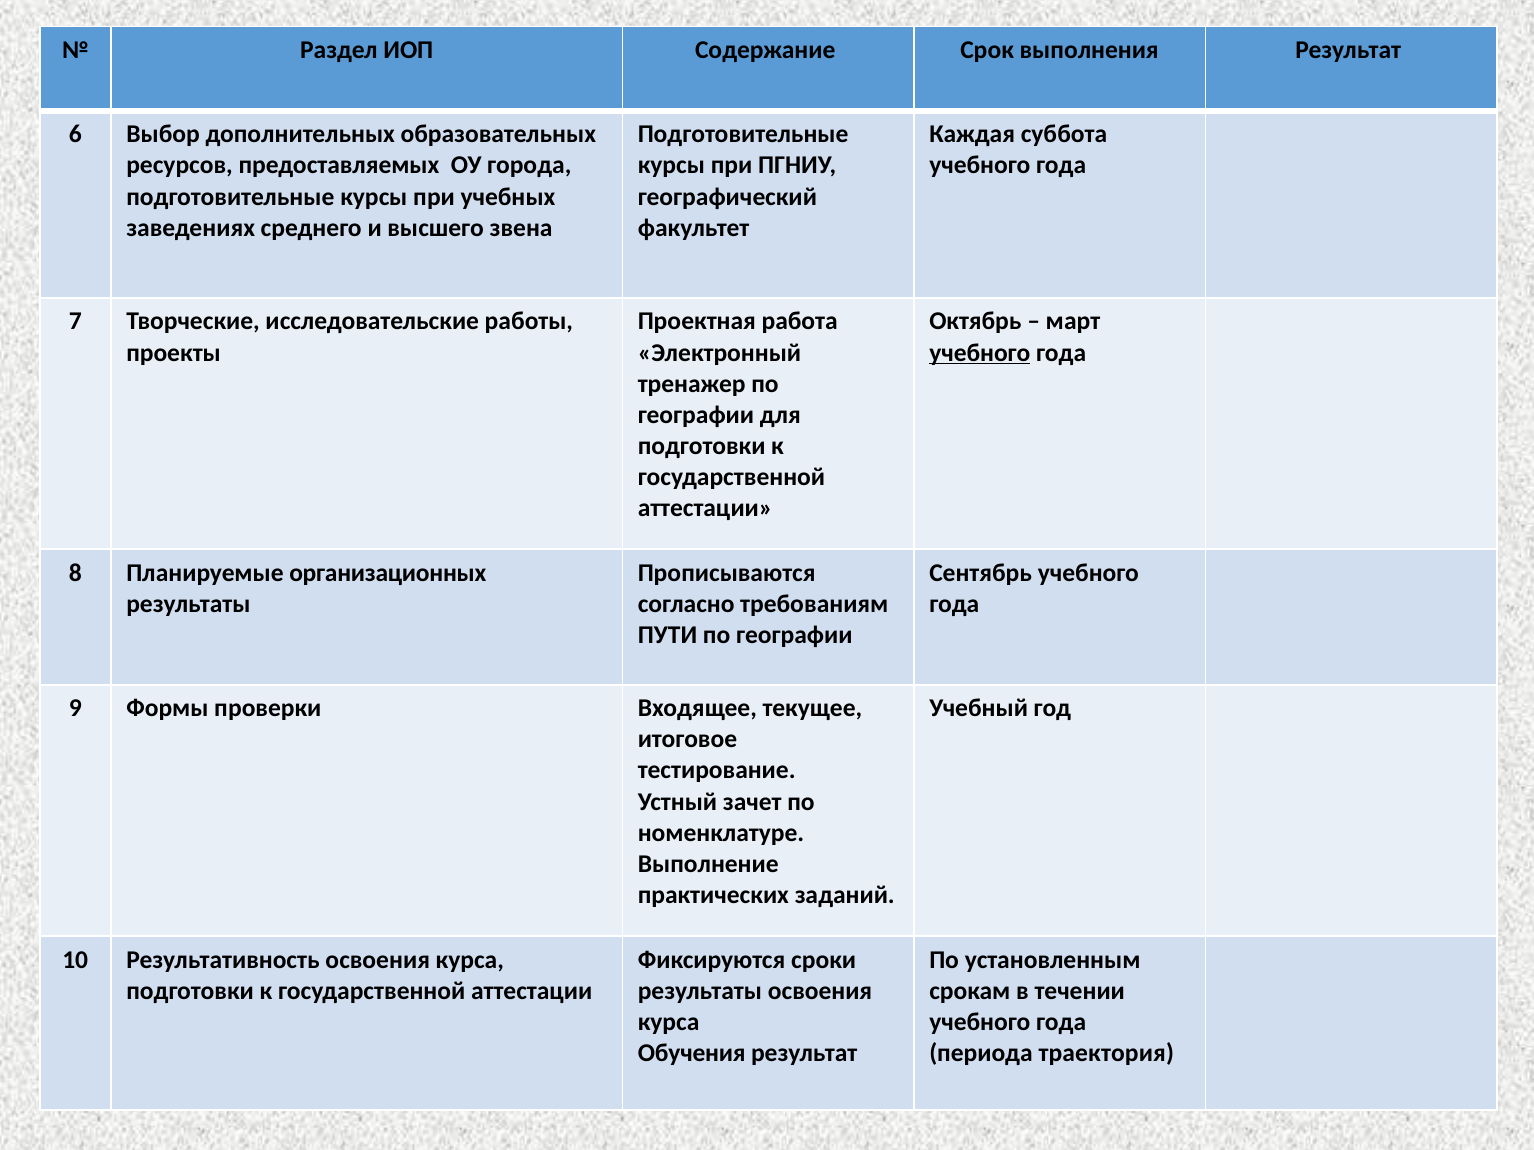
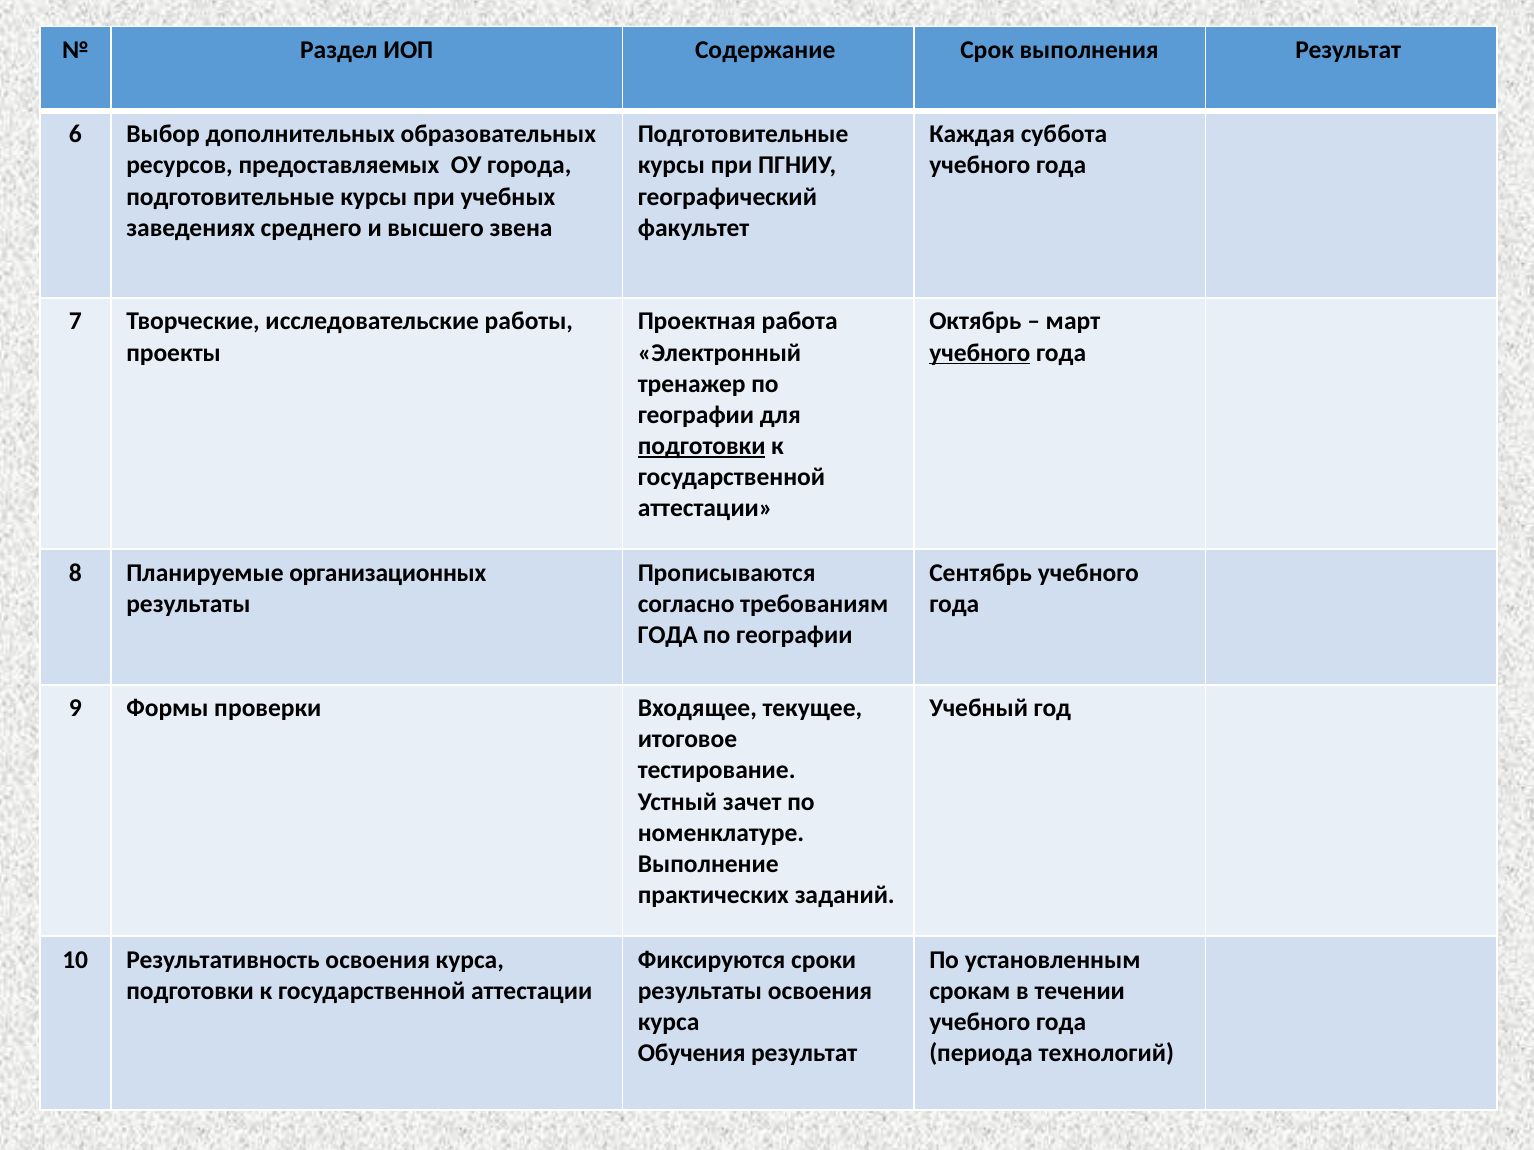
подготовки at (702, 446) underline: none -> present
ПУТИ at (668, 635): ПУТИ -> ГОДА
траектория: траектория -> технологий
